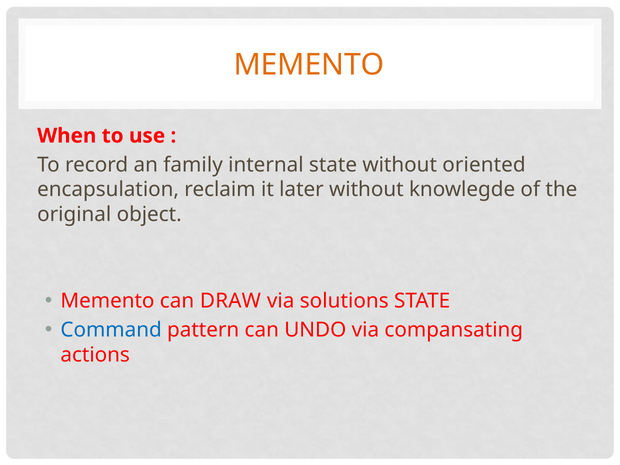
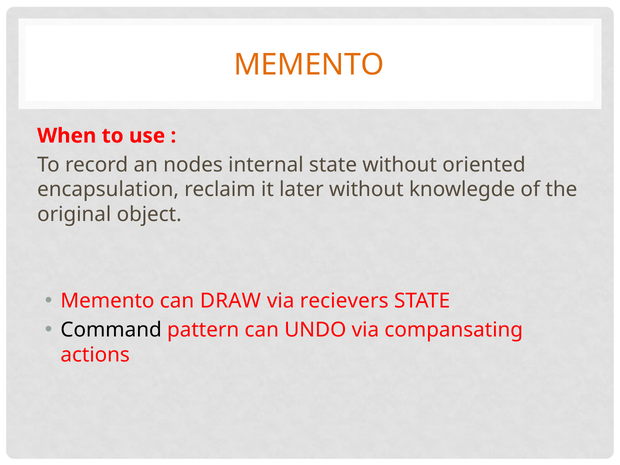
family: family -> nodes
solutions: solutions -> recievers
Command colour: blue -> black
